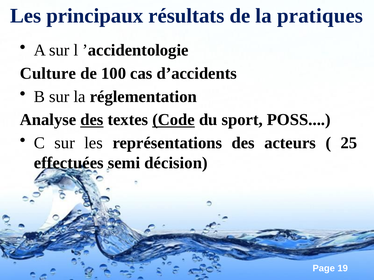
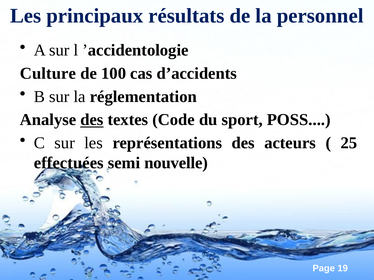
pratiques: pratiques -> personnel
Code underline: present -> none
décision: décision -> nouvelle
